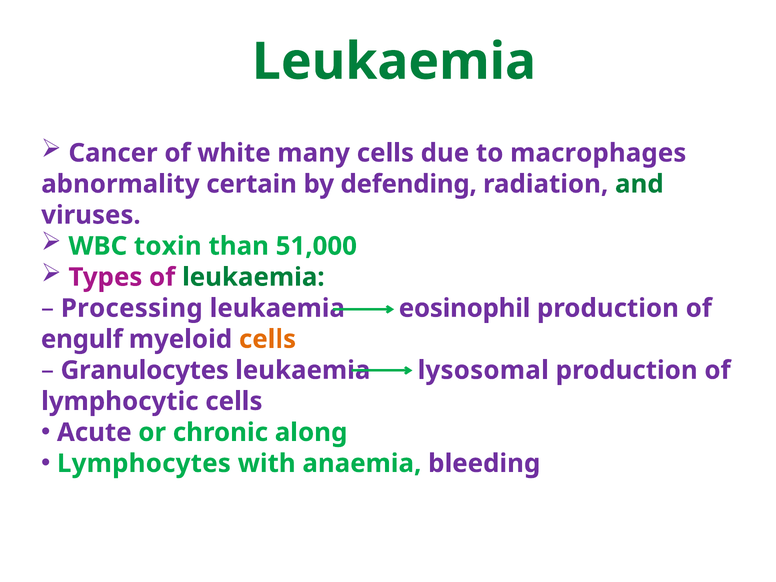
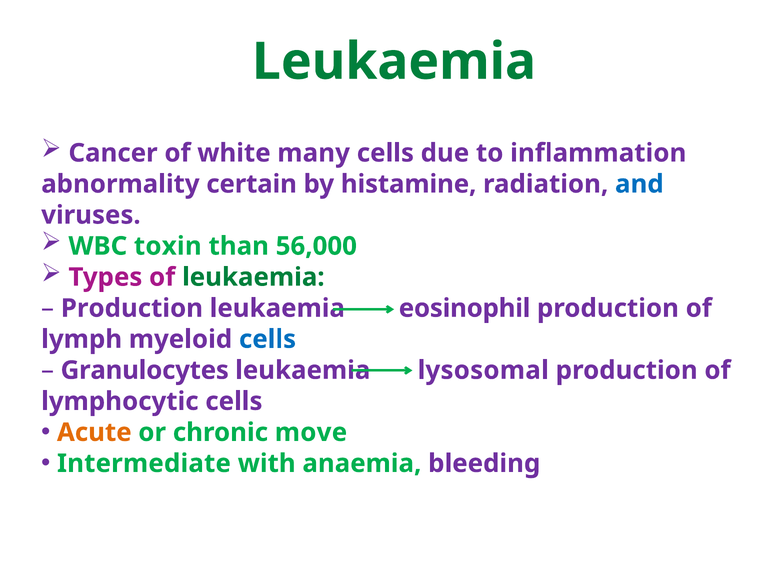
macrophages: macrophages -> inflammation
defending: defending -> histamine
and colour: green -> blue
51,000: 51,000 -> 56,000
Processing at (132, 308): Processing -> Production
engulf: engulf -> lymph
cells at (268, 339) colour: orange -> blue
Acute colour: purple -> orange
along: along -> move
Lymphocytes: Lymphocytes -> Intermediate
